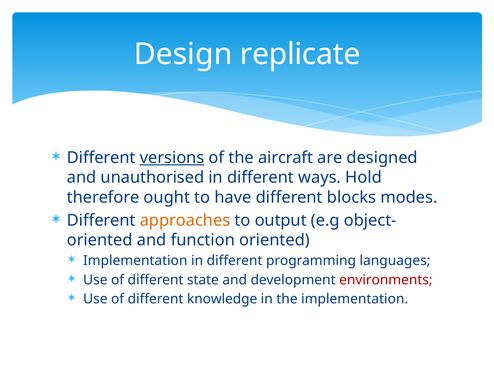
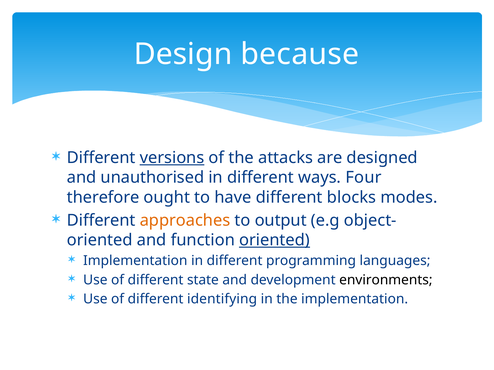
replicate: replicate -> because
aircraft: aircraft -> attacks
Hold: Hold -> Four
oriented at (275, 240) underline: none -> present
environments colour: red -> black
knowledge: knowledge -> identifying
